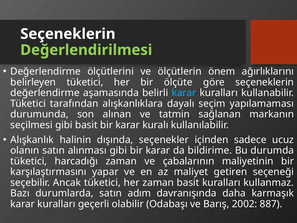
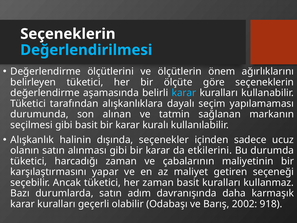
Değerlendirilmesi colour: light green -> light blue
bildirime: bildirime -> etkilerini
887: 887 -> 918
